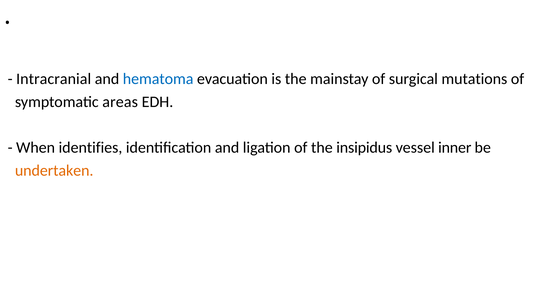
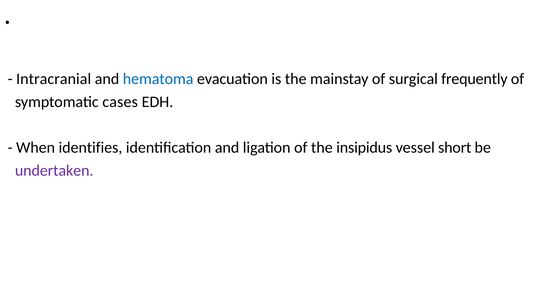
mutations: mutations -> frequently
areas: areas -> cases
inner: inner -> short
undertaken colour: orange -> purple
